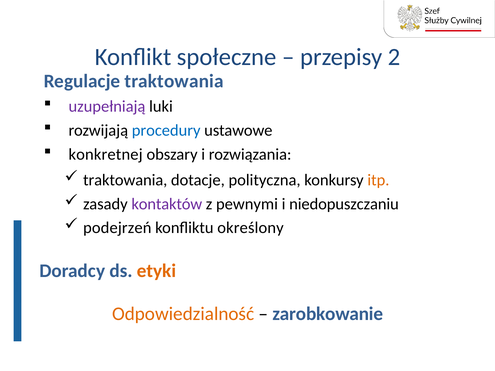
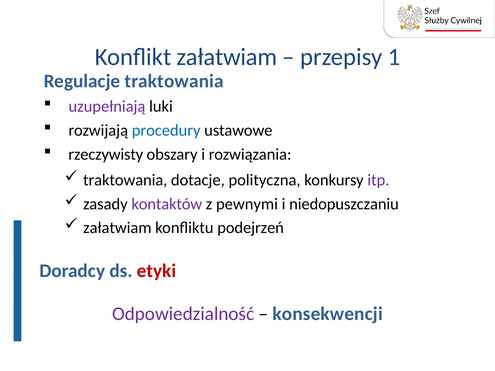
Konflikt społeczne: społeczne -> załatwiam
2: 2 -> 1
konkretnej: konkretnej -> rzeczywisty
itp colour: orange -> purple
podejrzeń at (117, 228): podejrzeń -> załatwiam
określony: określony -> podejrzeń
etyki colour: orange -> red
Odpowiedzialność colour: orange -> purple
zarobkowanie: zarobkowanie -> konsekwencji
